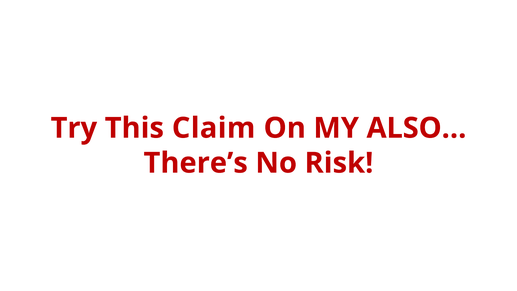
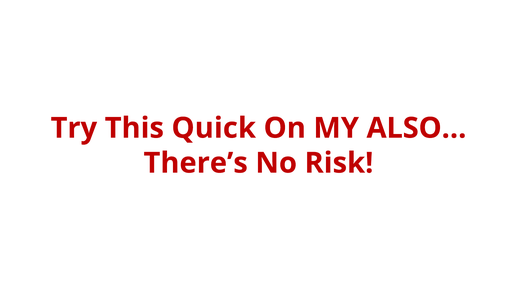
Claim: Claim -> Quick
